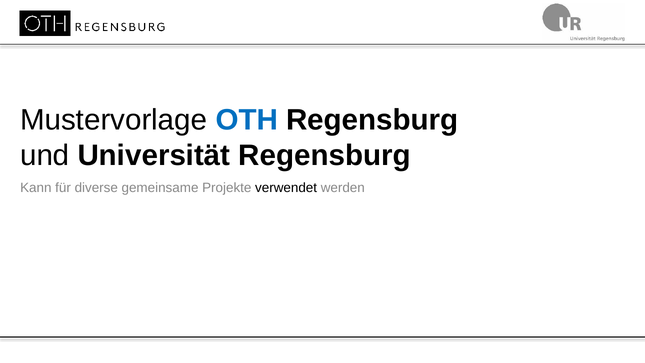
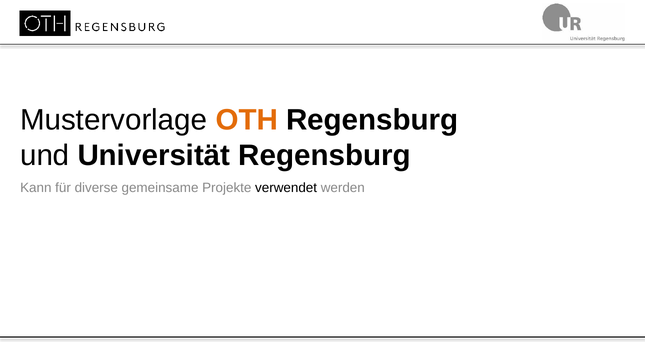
OTH colour: blue -> orange
